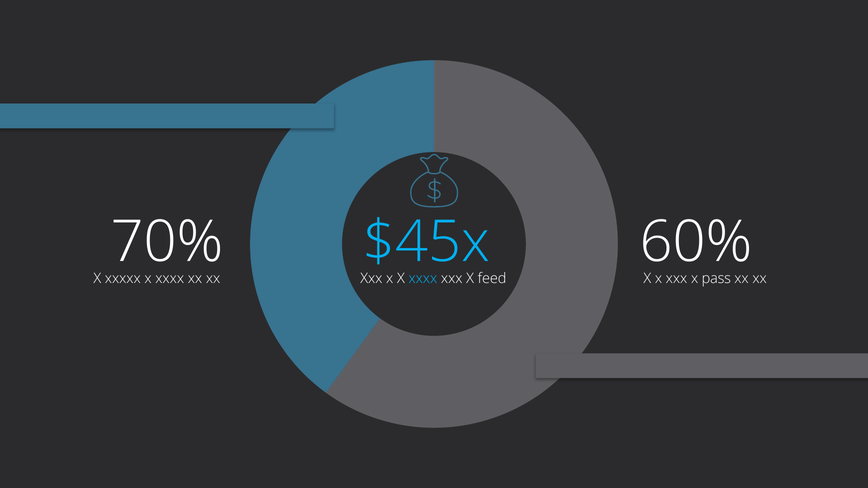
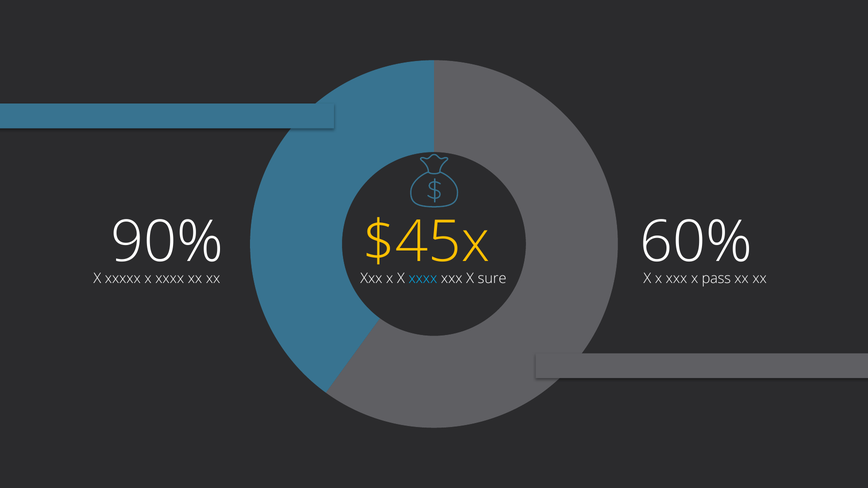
70%: 70% -> 90%
$45x colour: light blue -> yellow
feed: feed -> sure
